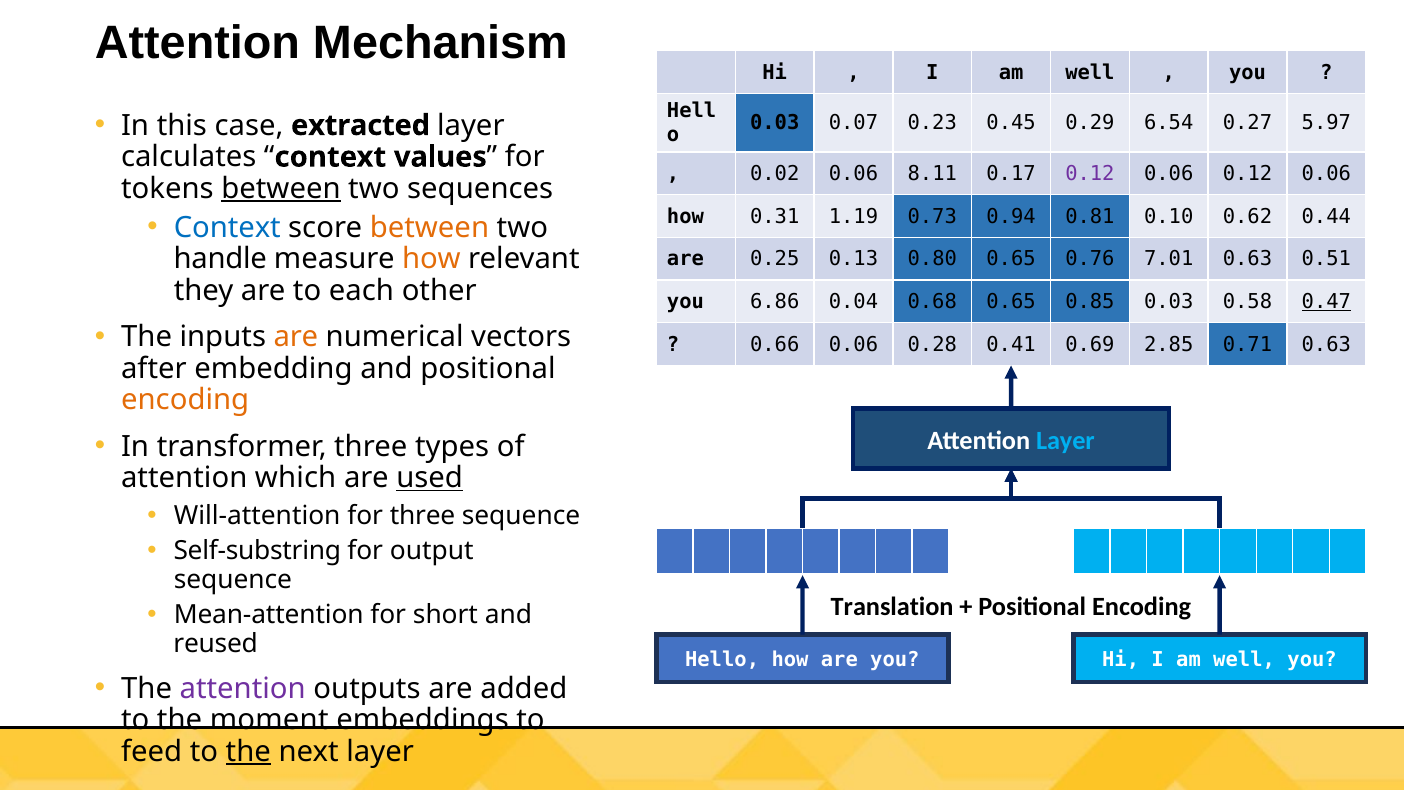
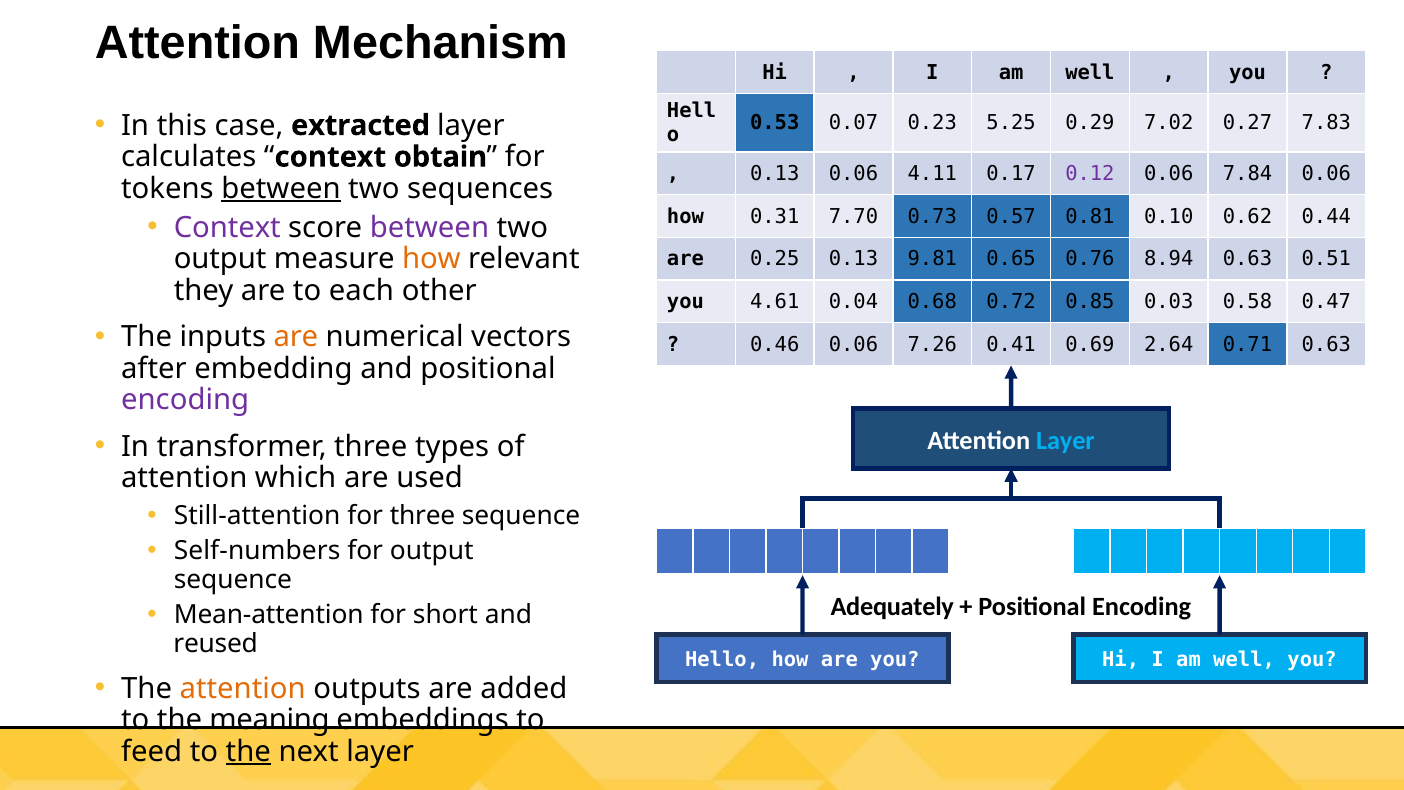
0.03 at (775, 123): 0.03 -> 0.53
0.45: 0.45 -> 5.25
6.54: 6.54 -> 7.02
5.97: 5.97 -> 7.83
values: values -> obtain
0.02 at (775, 174): 0.02 -> 0.13
8.11: 8.11 -> 4.11
0.06 0.12: 0.12 -> 7.84
1.19: 1.19 -> 7.70
0.94: 0.94 -> 0.57
Context at (227, 227) colour: blue -> purple
between at (429, 227) colour: orange -> purple
0.80: 0.80 -> 9.81
7.01: 7.01 -> 8.94
handle at (220, 259): handle -> output
6.86: 6.86 -> 4.61
0.68 0.65: 0.65 -> 0.72
0.47 underline: present -> none
0.66: 0.66 -> 0.46
0.28: 0.28 -> 7.26
2.85: 2.85 -> 2.64
encoding at (185, 400) colour: orange -> purple
used underline: present -> none
Will-attention: Will-attention -> Still-attention
Self-substring: Self-substring -> Self-numbers
Translation: Translation -> Adequately
attention at (243, 688) colour: purple -> orange
moment: moment -> meaning
